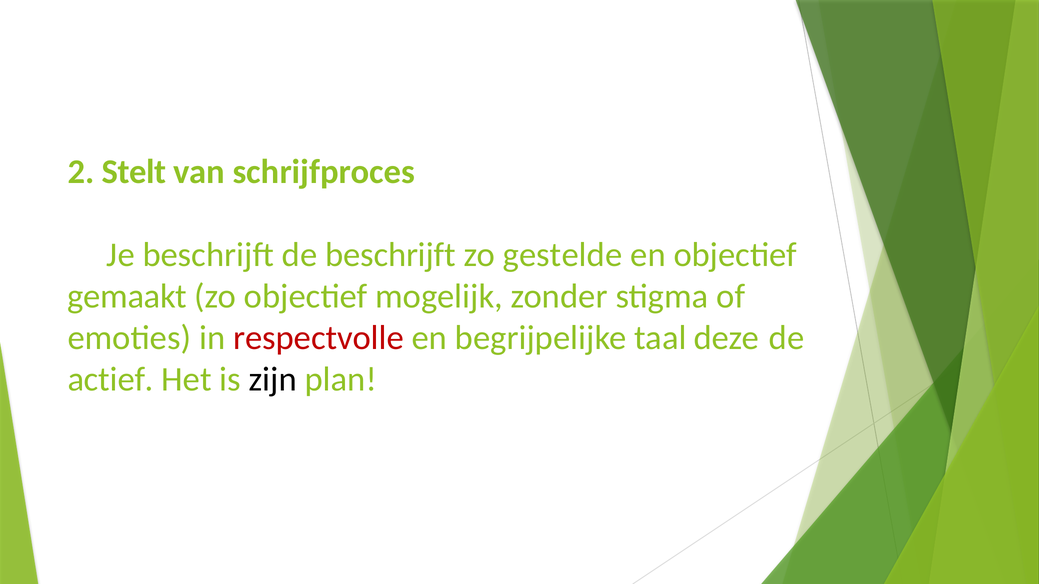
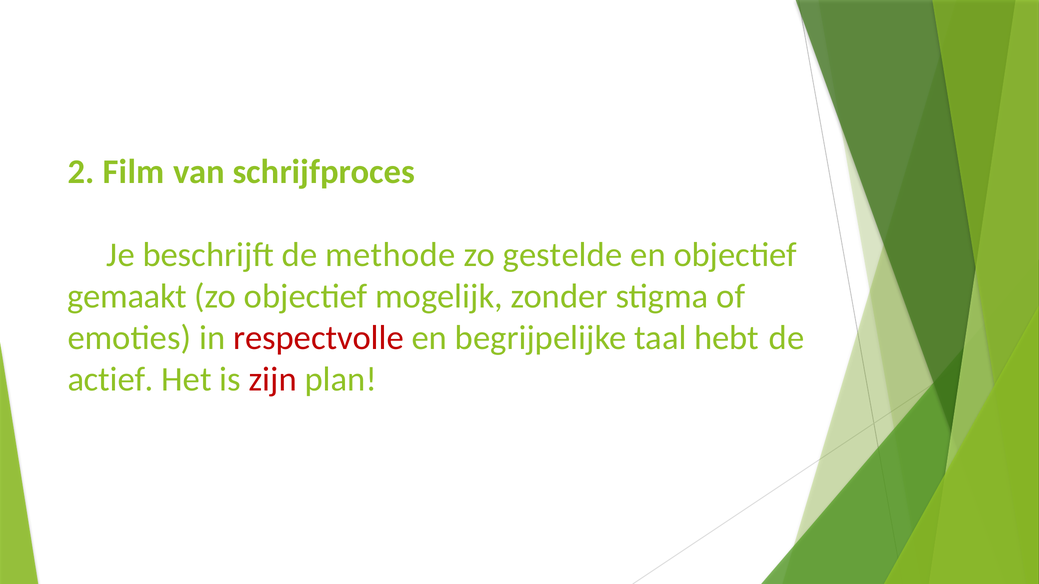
Stelt: Stelt -> Film
de beschrijft: beschrijft -> methode
deze: deze -> hebt
zijn colour: black -> red
